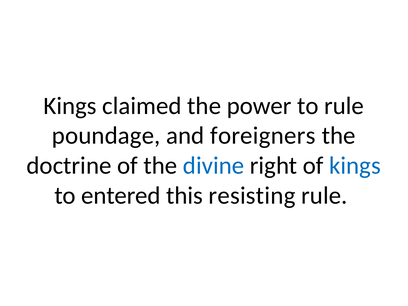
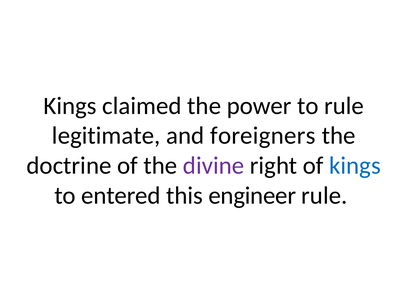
poundage: poundage -> legitimate
divine colour: blue -> purple
resisting: resisting -> engineer
